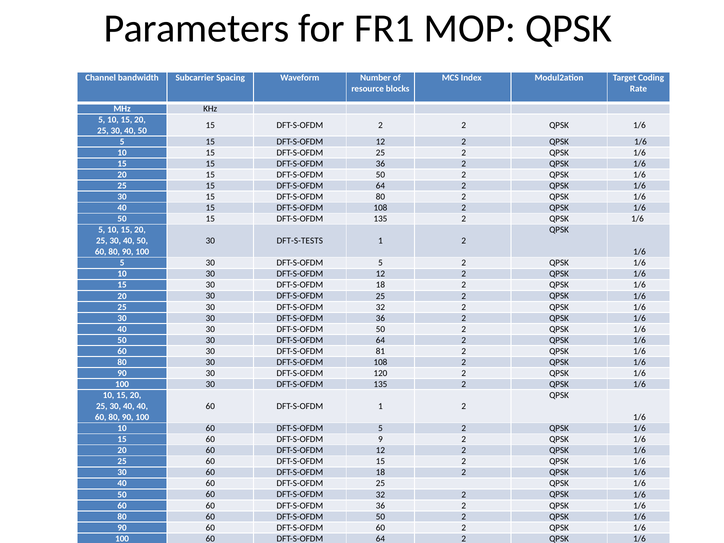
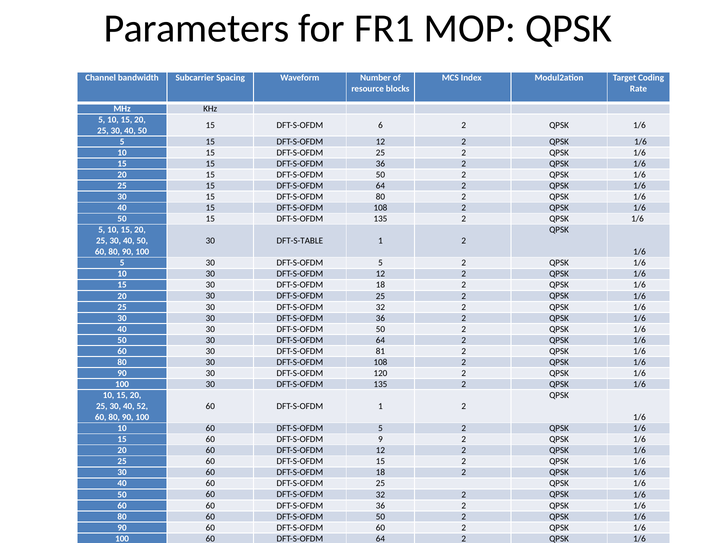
DFT-S-OFDM 2: 2 -> 6
DFT-S-TESTS: DFT-S-TESTS -> DFT-S-TABLE
40 40: 40 -> 52
